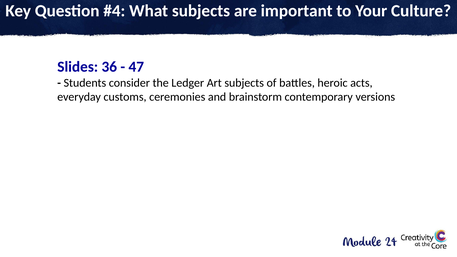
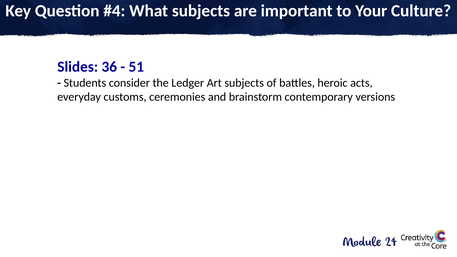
47: 47 -> 51
